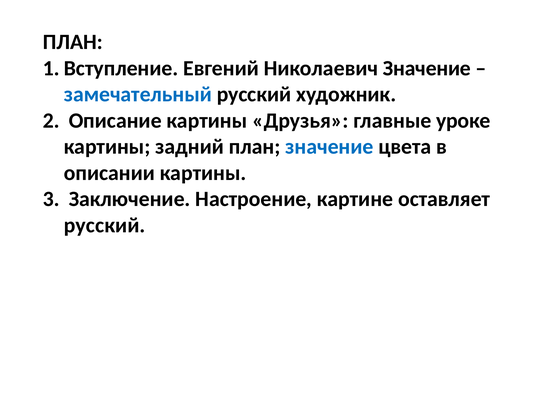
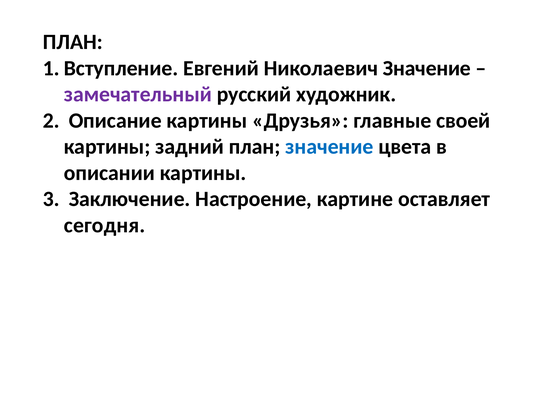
замечательный colour: blue -> purple
уроке: уроке -> своей
русский at (105, 225): русский -> сегодня
